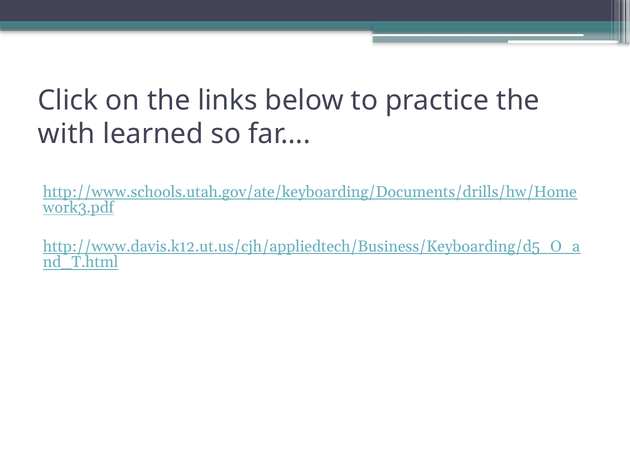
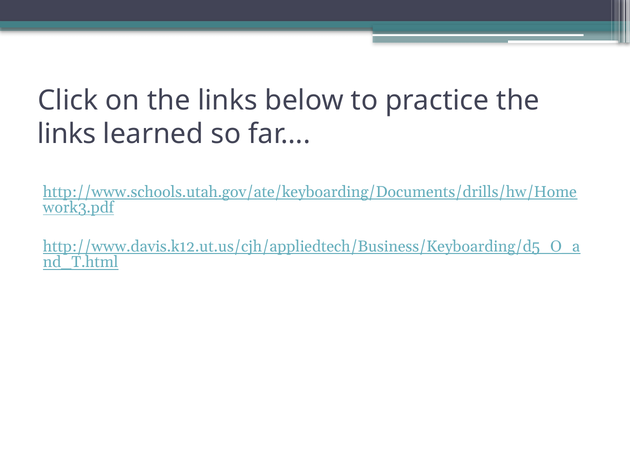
with at (66, 134): with -> links
